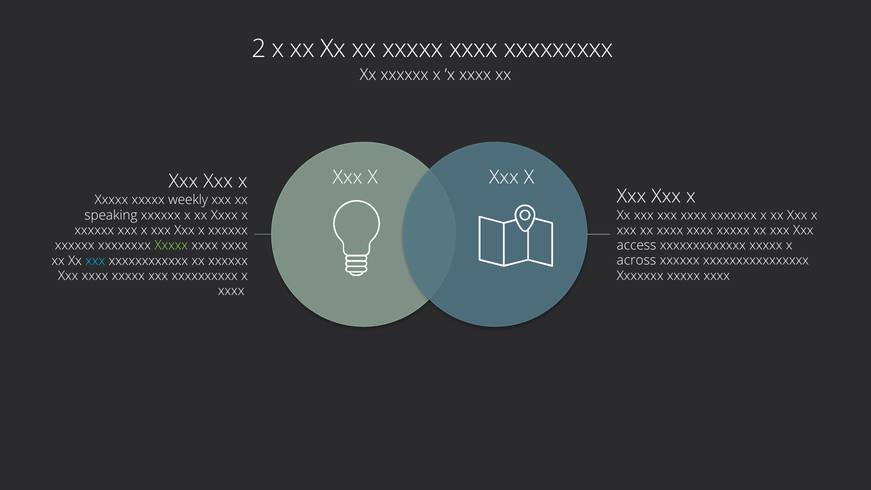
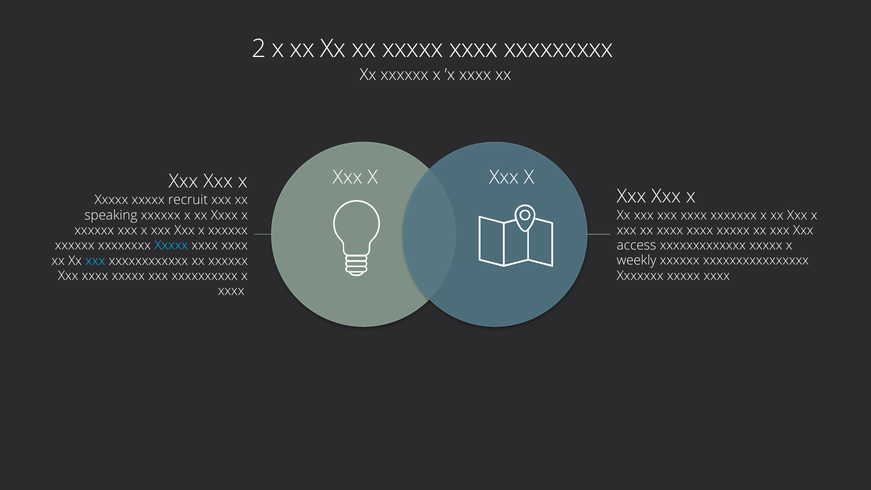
weekly: weekly -> recruit
Xxxxx at (171, 245) colour: light green -> light blue
across: across -> weekly
